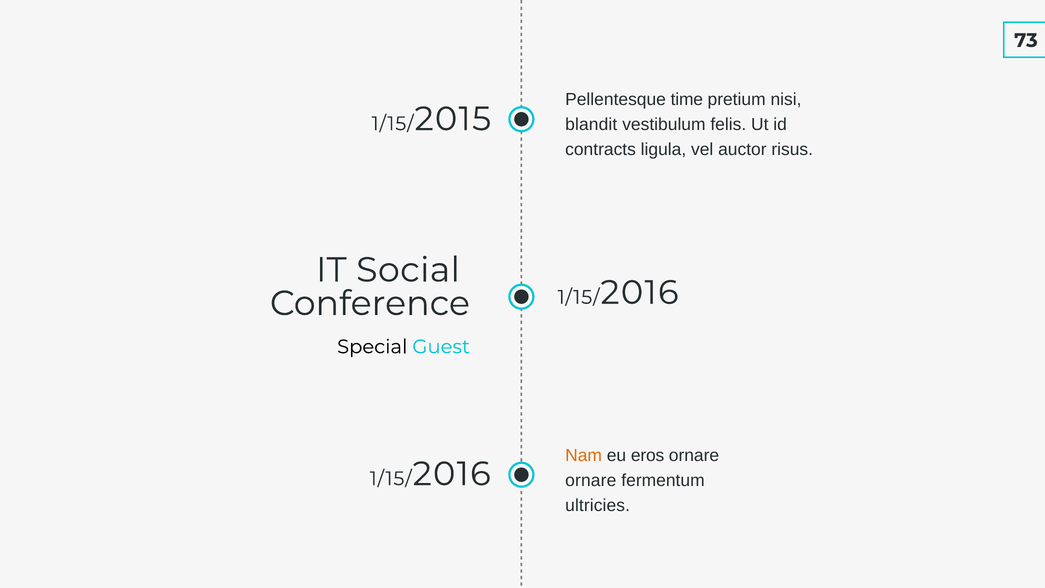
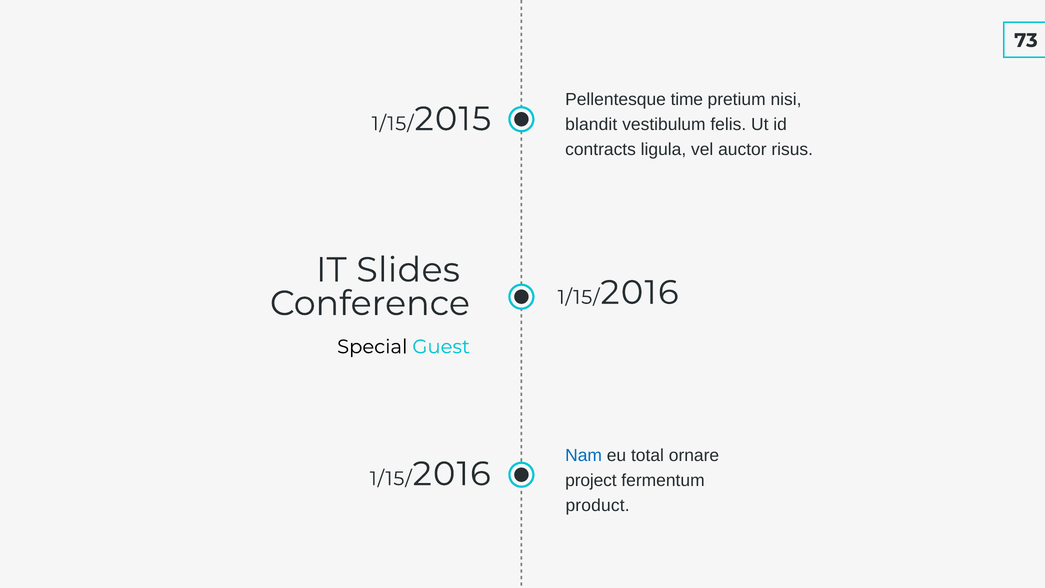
Social: Social -> Slides
Nam colour: orange -> blue
eros: eros -> total
ornare at (591, 480): ornare -> project
ultricies: ultricies -> product
